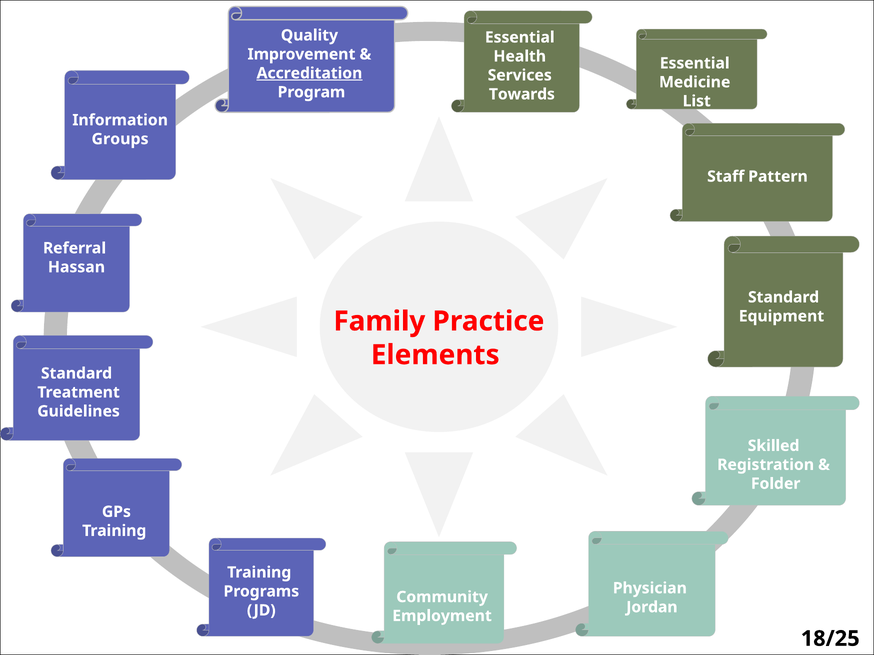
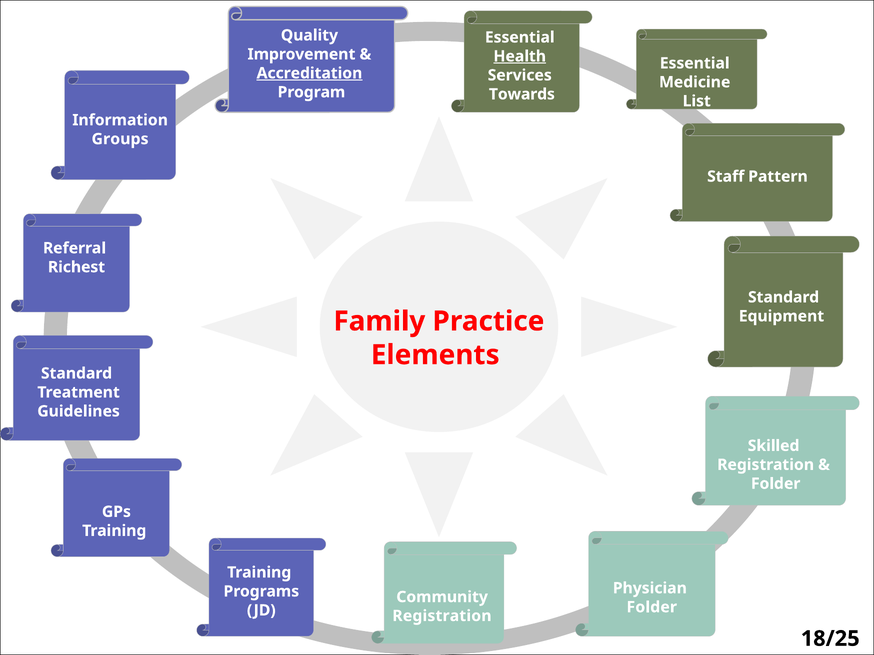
Health underline: none -> present
Hassan: Hassan -> Richest
Jordan at (652, 608): Jordan -> Folder
Employment at (442, 616): Employment -> Registration
